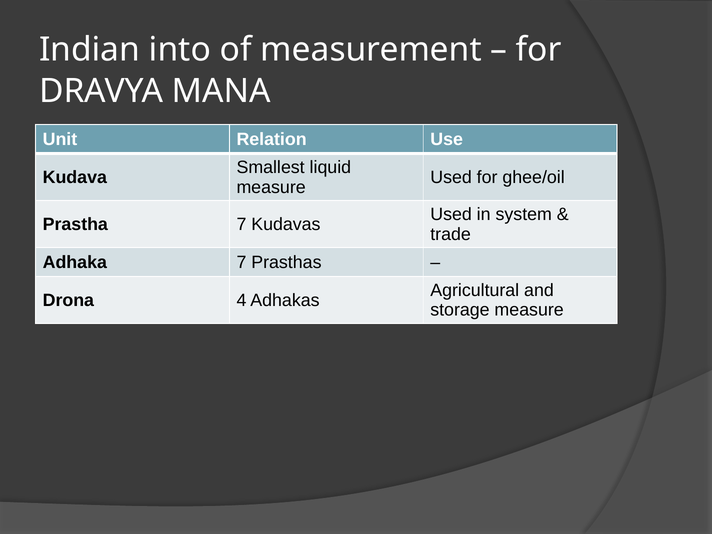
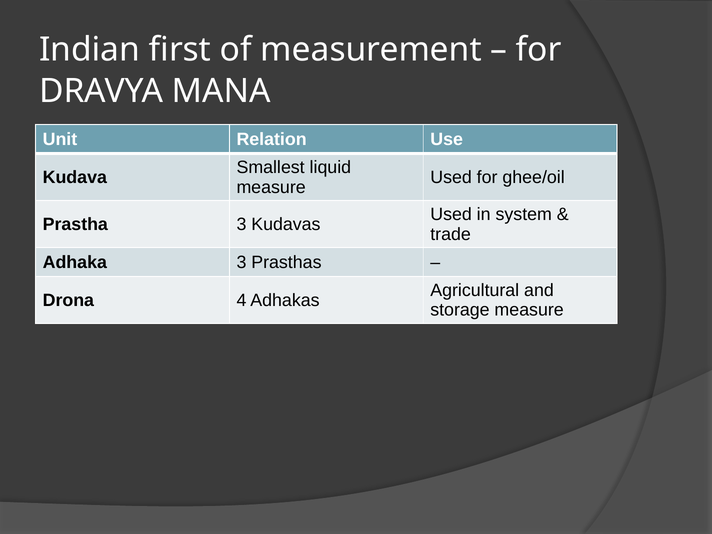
into: into -> first
Prastha 7: 7 -> 3
Adhaka 7: 7 -> 3
